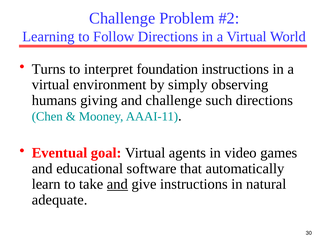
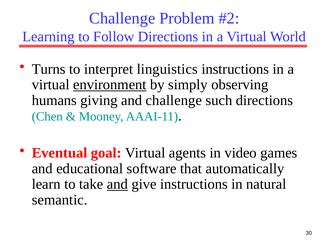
foundation: foundation -> linguistics
environment underline: none -> present
adequate: adequate -> semantic
